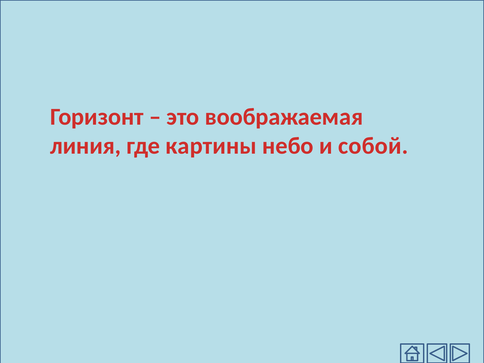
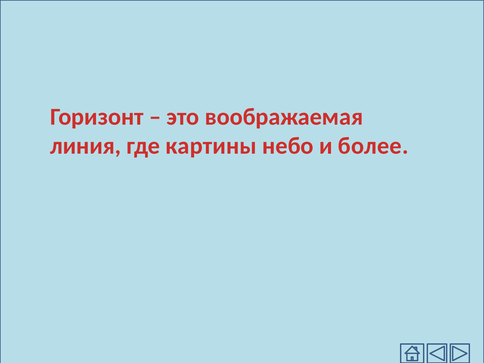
собой: собой -> более
